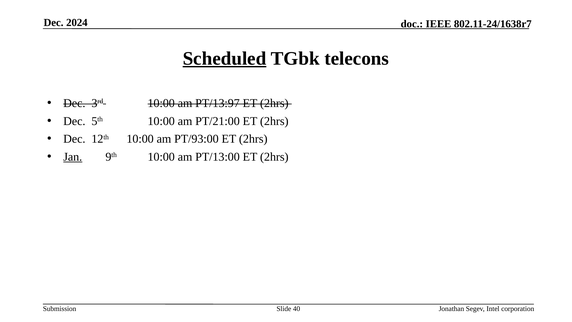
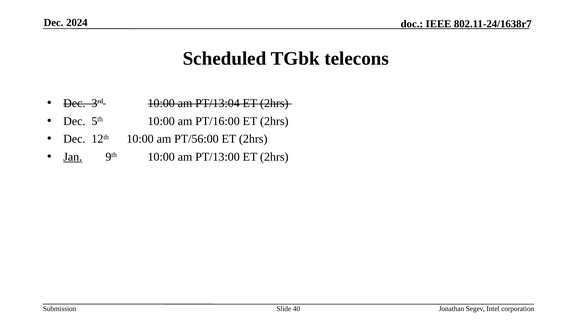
Scheduled underline: present -> none
PT/13:97: PT/13:97 -> PT/13:04
PT/21:00: PT/21:00 -> PT/16:00
PT/93:00: PT/93:00 -> PT/56:00
